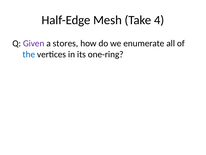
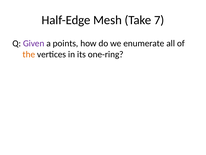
4: 4 -> 7
stores: stores -> points
the colour: blue -> orange
